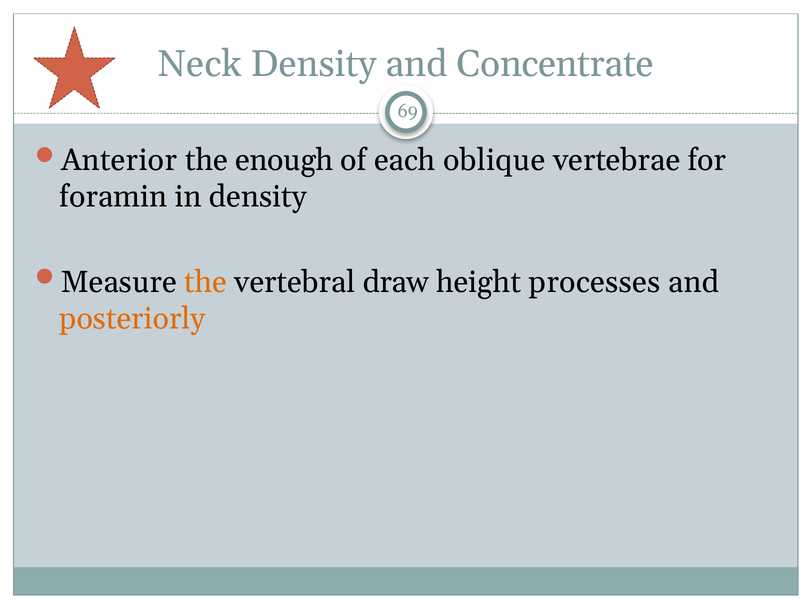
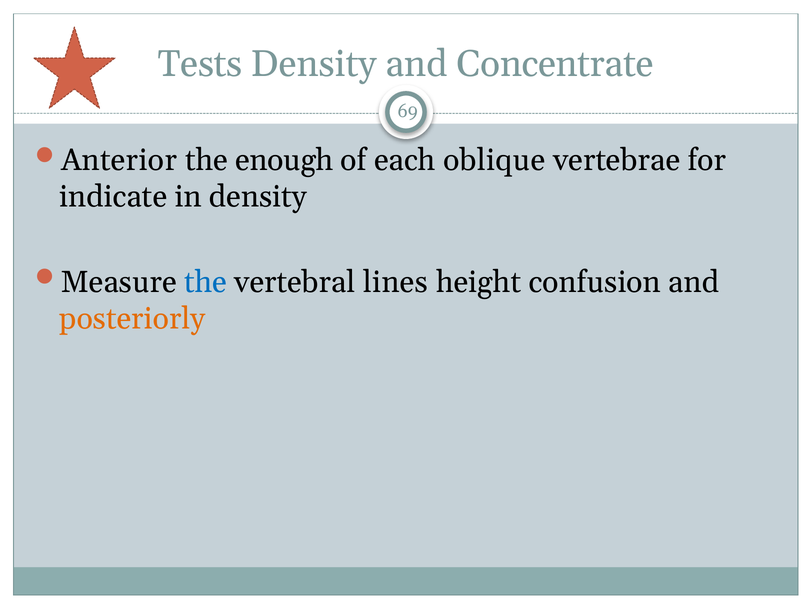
Neck: Neck -> Tests
foramin: foramin -> indicate
the at (206, 282) colour: orange -> blue
draw: draw -> lines
processes: processes -> confusion
